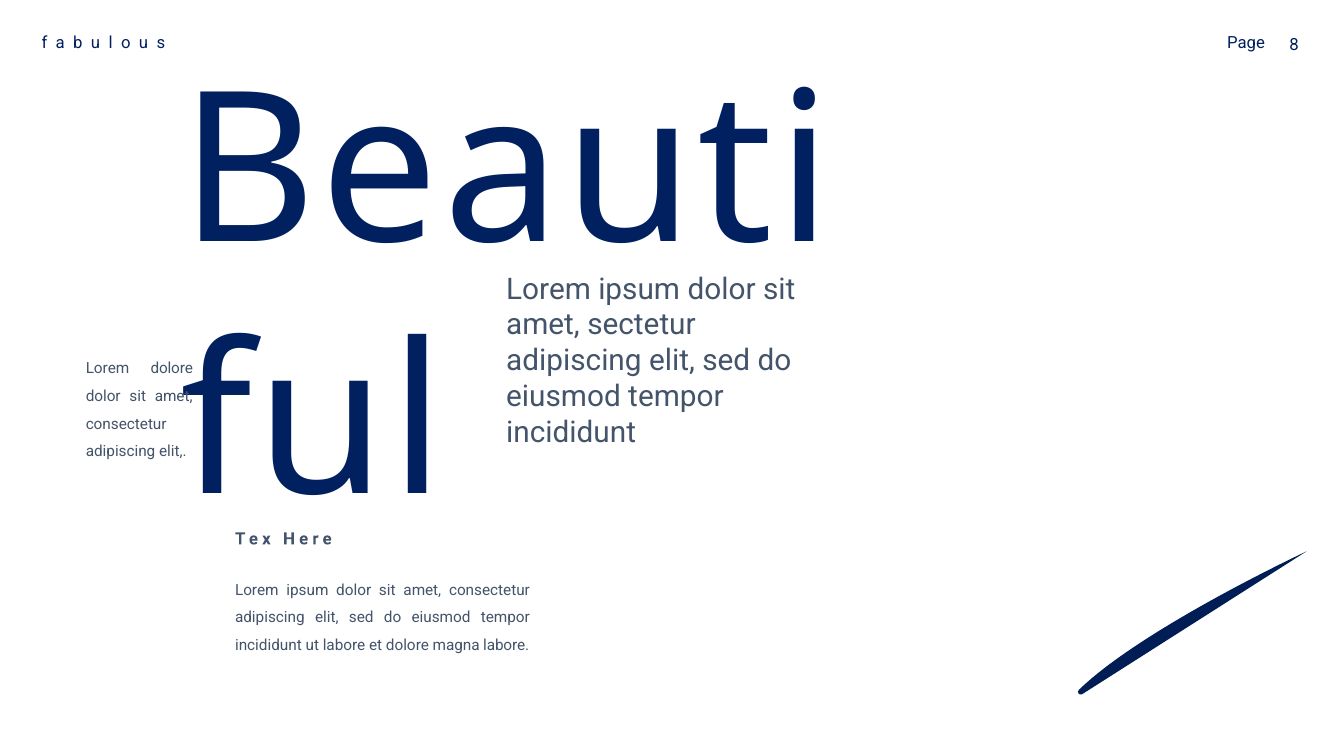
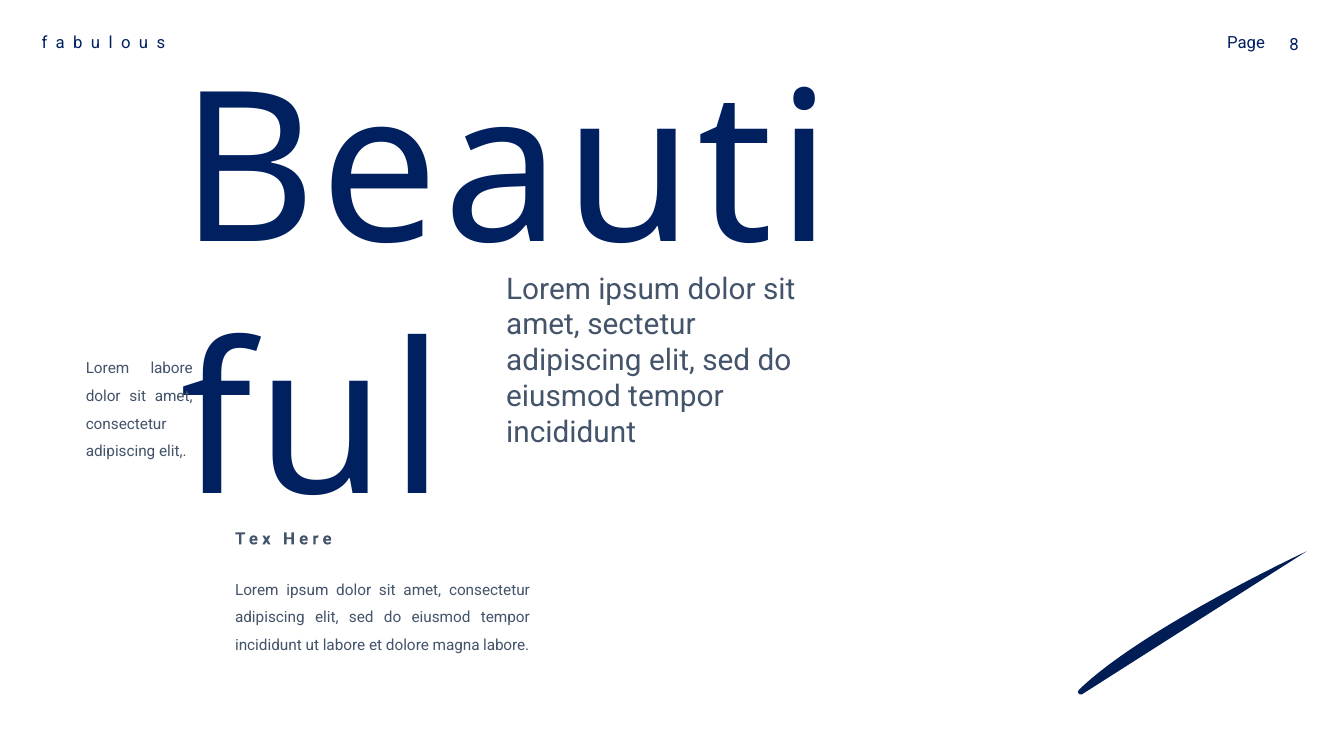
Lorem dolore: dolore -> labore
